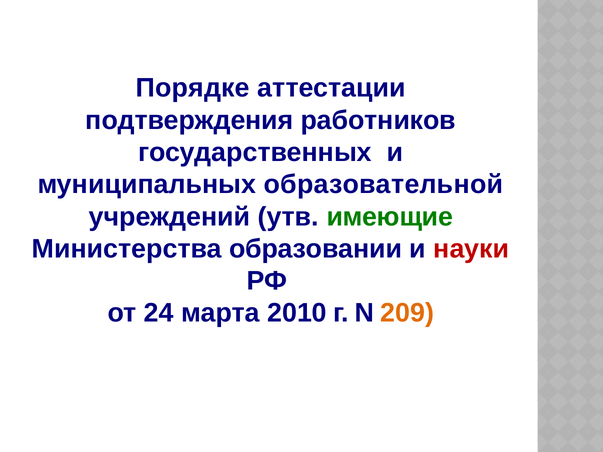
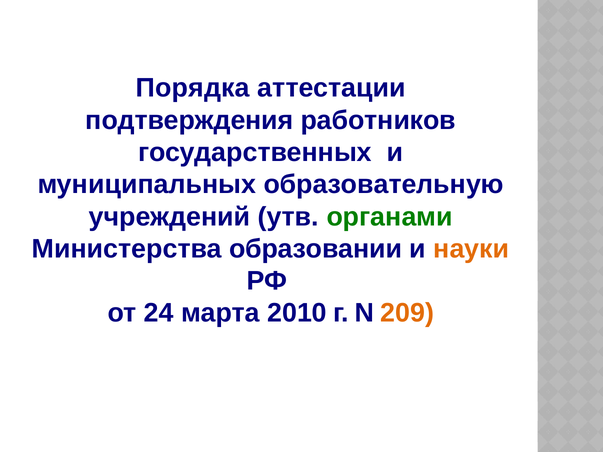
Порядке: Порядке -> Порядка
образовательной: образовательной -> образовательную
имеющие: имеющие -> органами
науки colour: red -> orange
